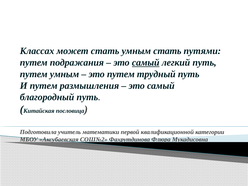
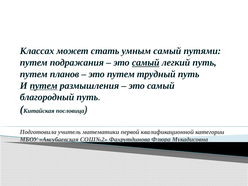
умным стать: стать -> самый
путем умным: умным -> планов
путем at (44, 86) underline: none -> present
